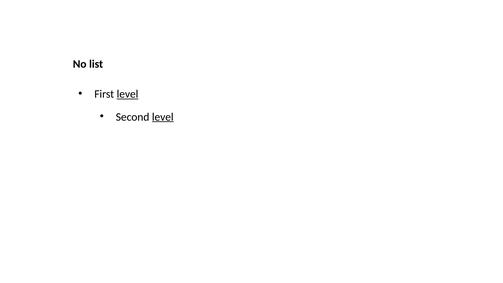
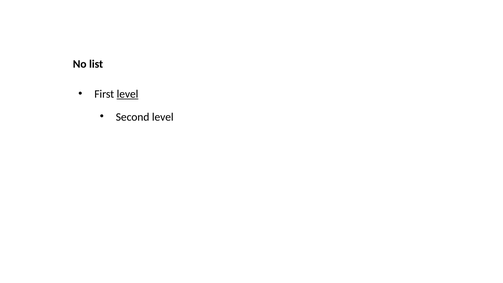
level at (163, 117) underline: present -> none
